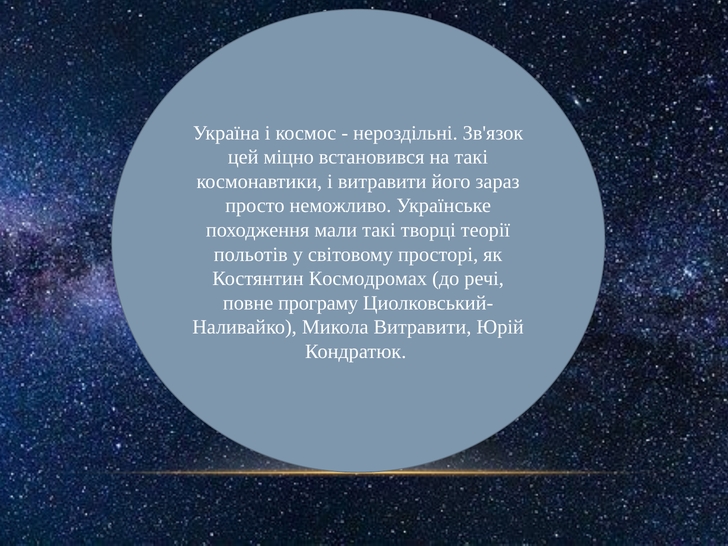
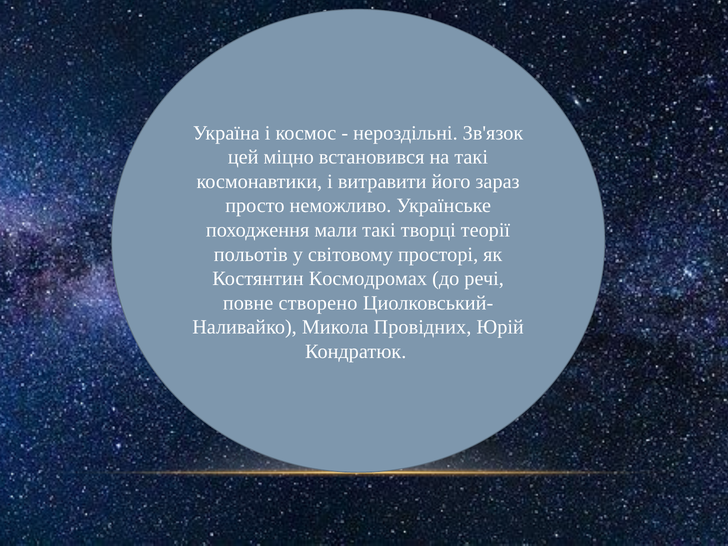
програму: програму -> створено
Микола Витравити: Витравити -> Провідних
